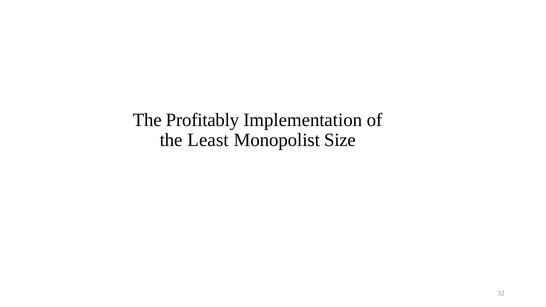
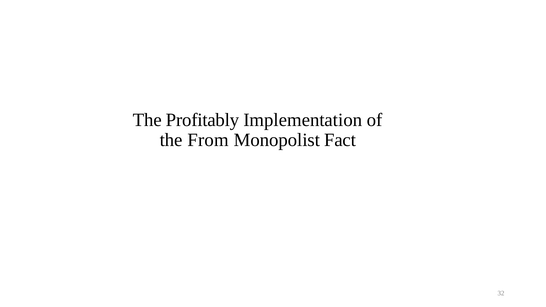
Least: Least -> From
Size: Size -> Fact
